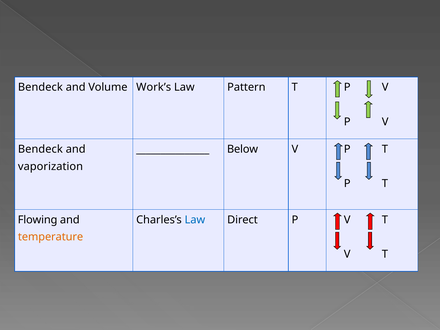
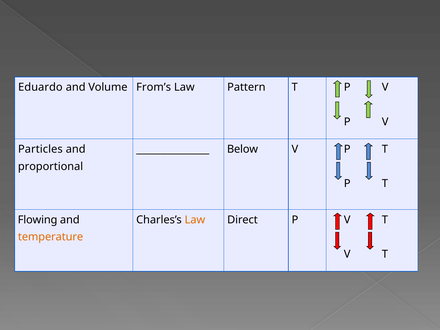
Bendeck at (40, 87): Bendeck -> Eduardo
Work’s: Work’s -> From’s
Bendeck at (40, 149): Bendeck -> Particles
vaporization: vaporization -> proportional
Law at (195, 220) colour: blue -> orange
